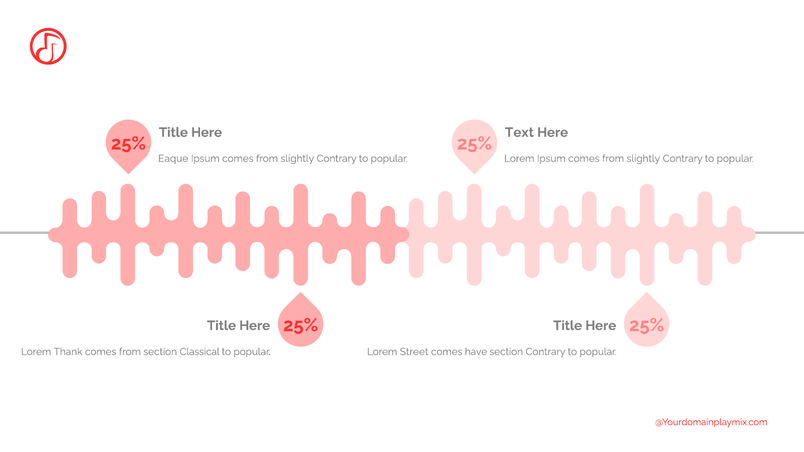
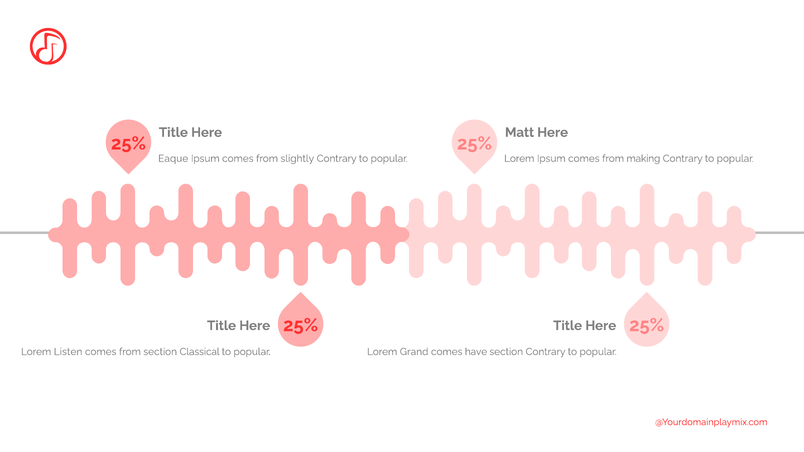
Text: Text -> Matt
slightly at (643, 159): slightly -> making
Thank: Thank -> Listen
Street: Street -> Grand
